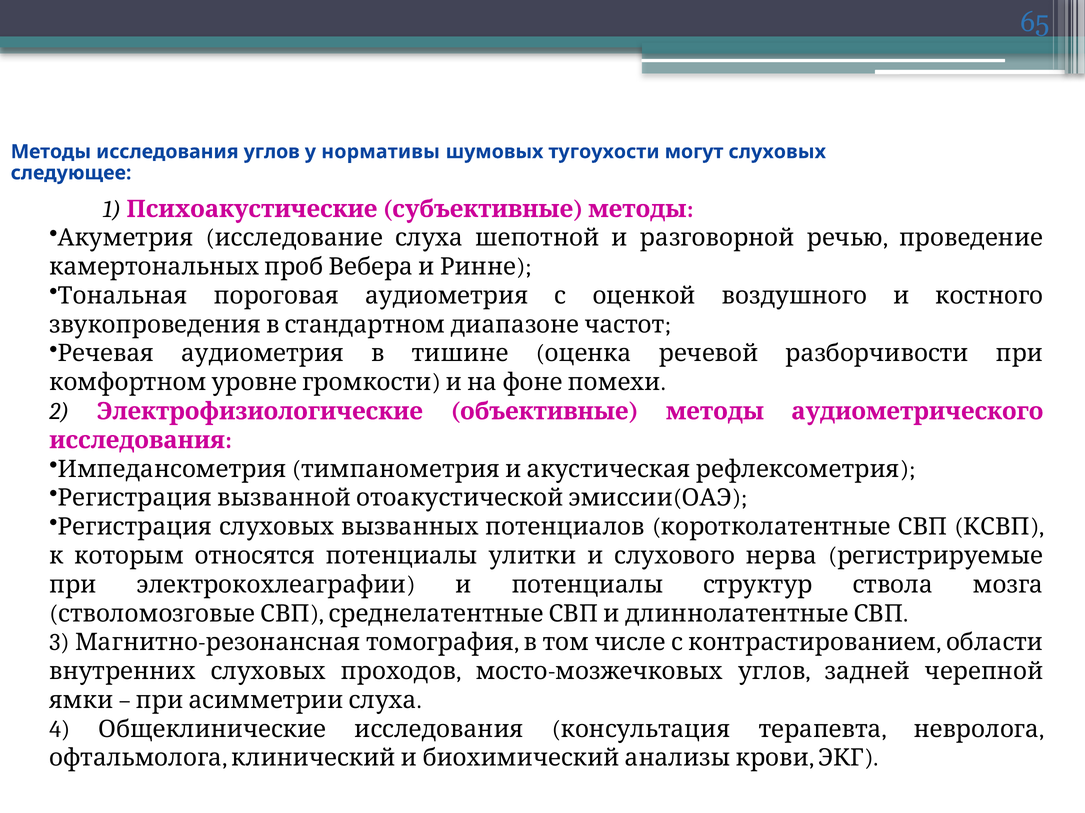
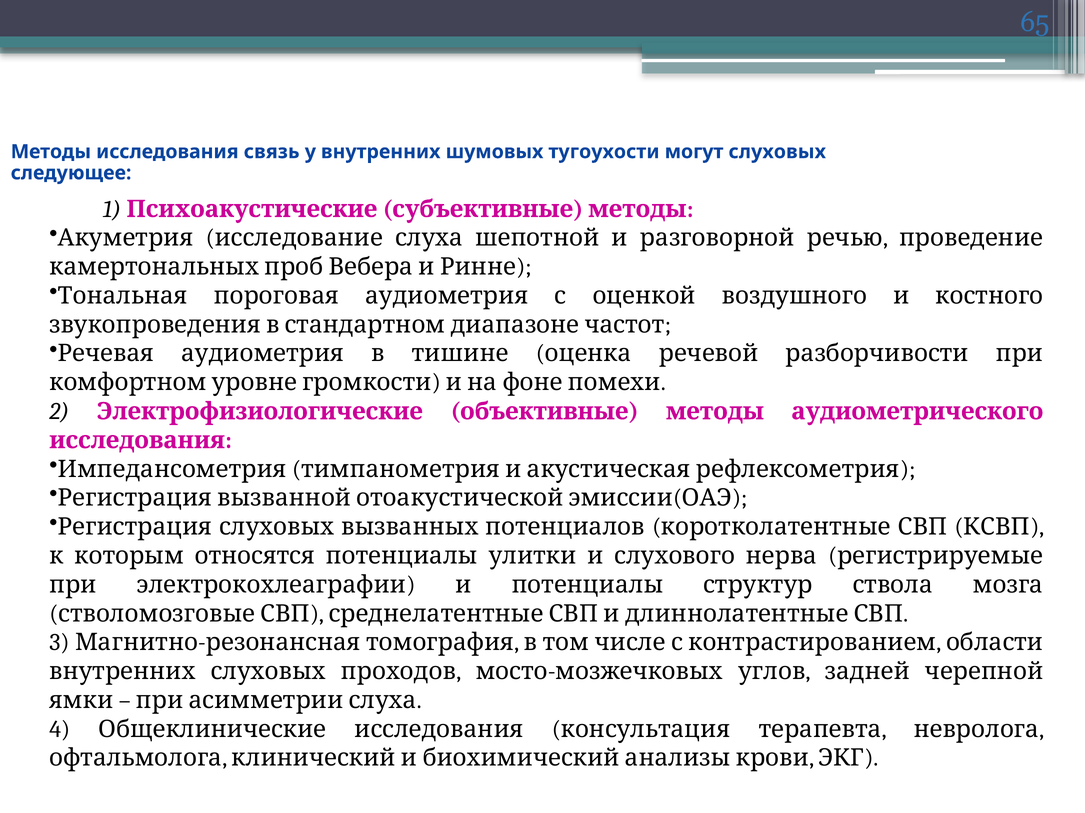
исследования углов: углов -> связь
у нормативы: нормативы -> внутренних
